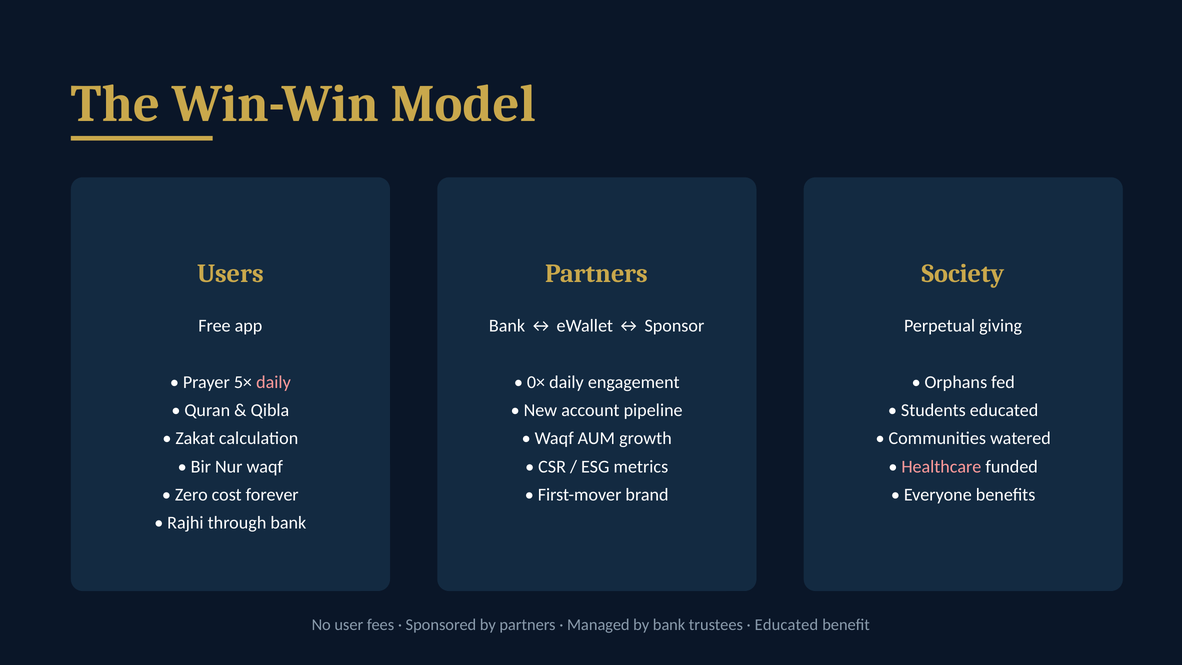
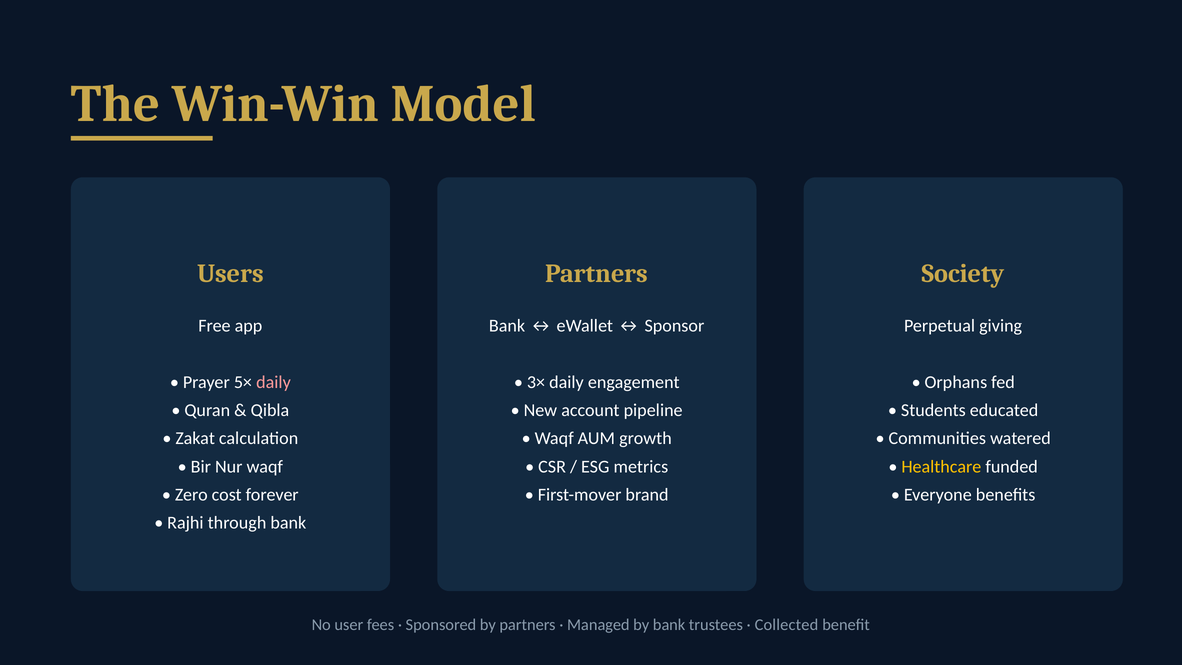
0×: 0× -> 3×
Healthcare colour: pink -> yellow
Educated at (786, 625): Educated -> Collected
